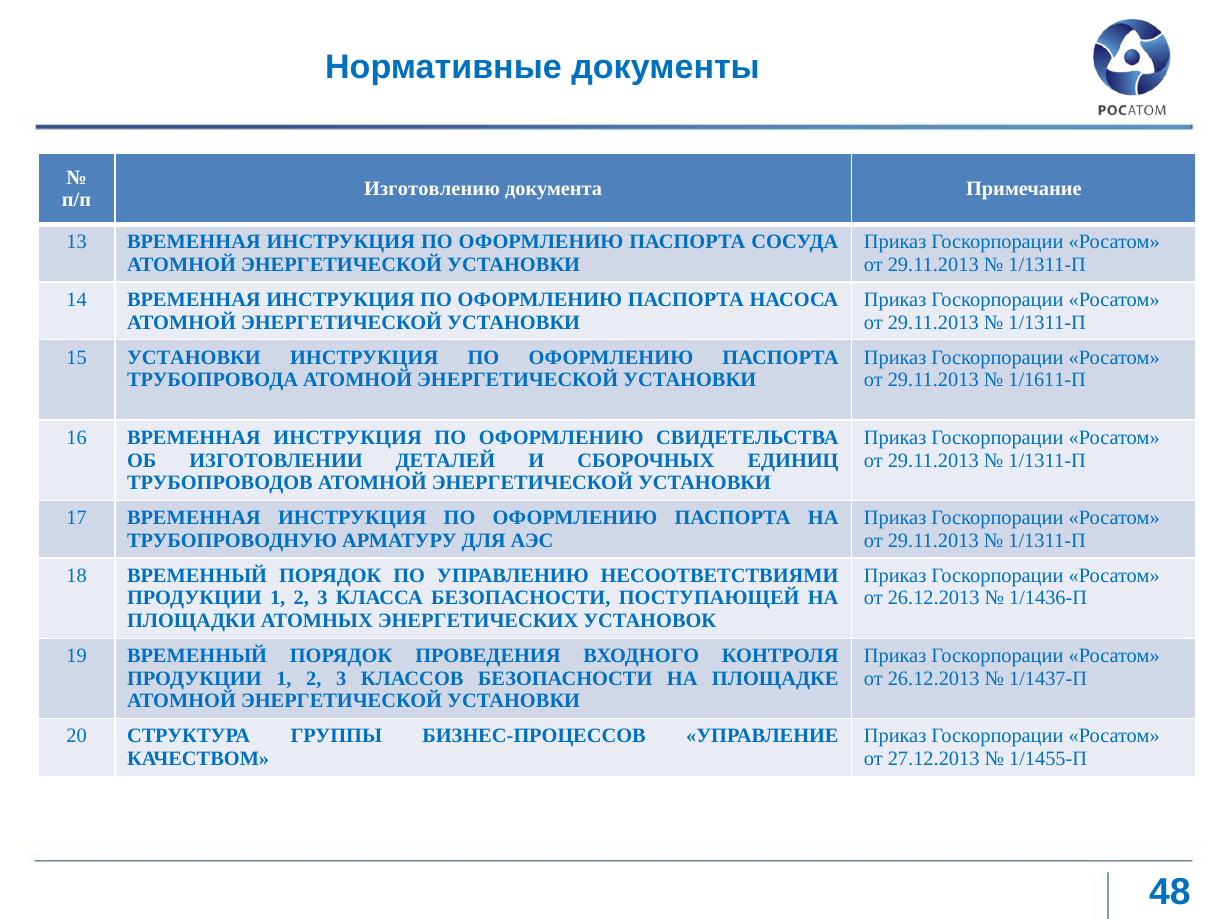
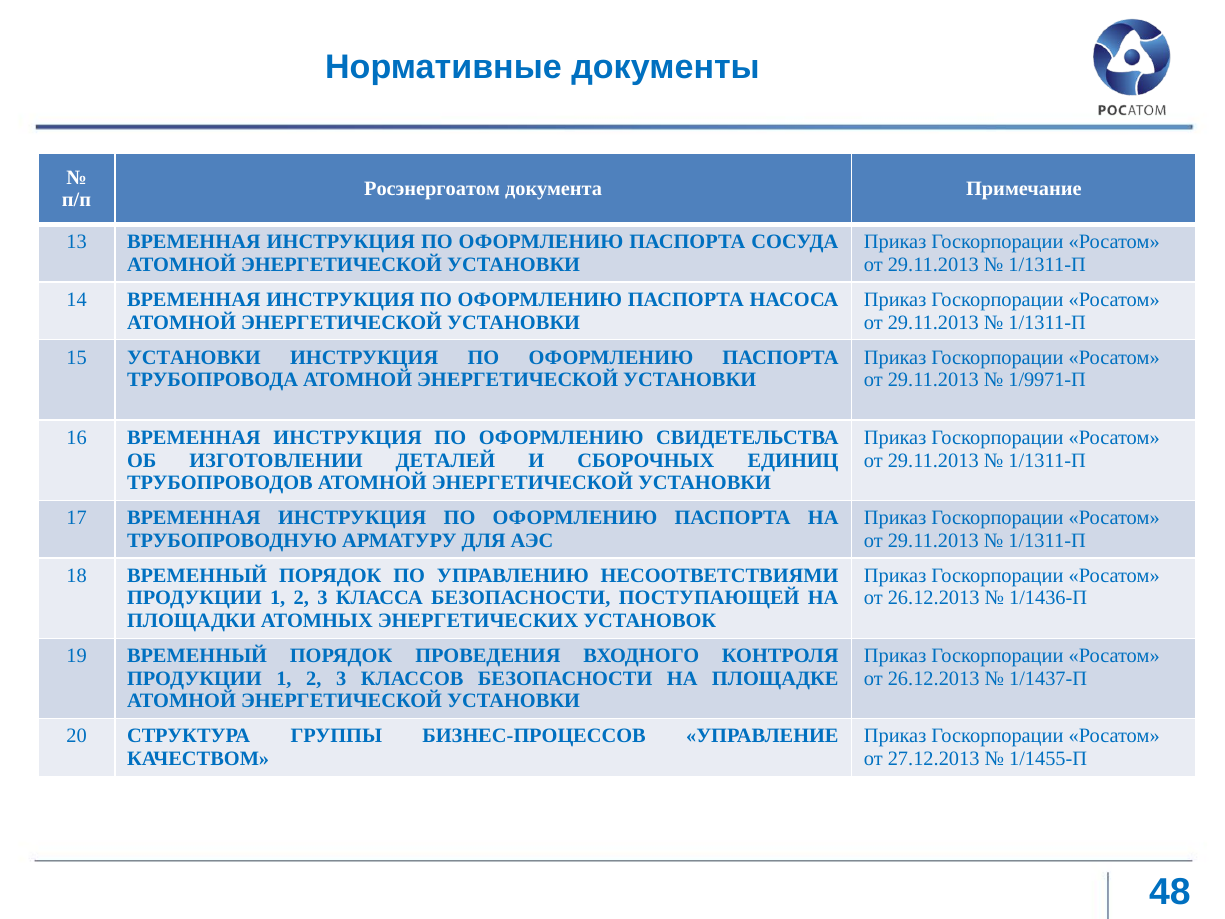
Изготовлению: Изготовлению -> Росэнергоатом
1/1611-П: 1/1611-П -> 1/9971-П
